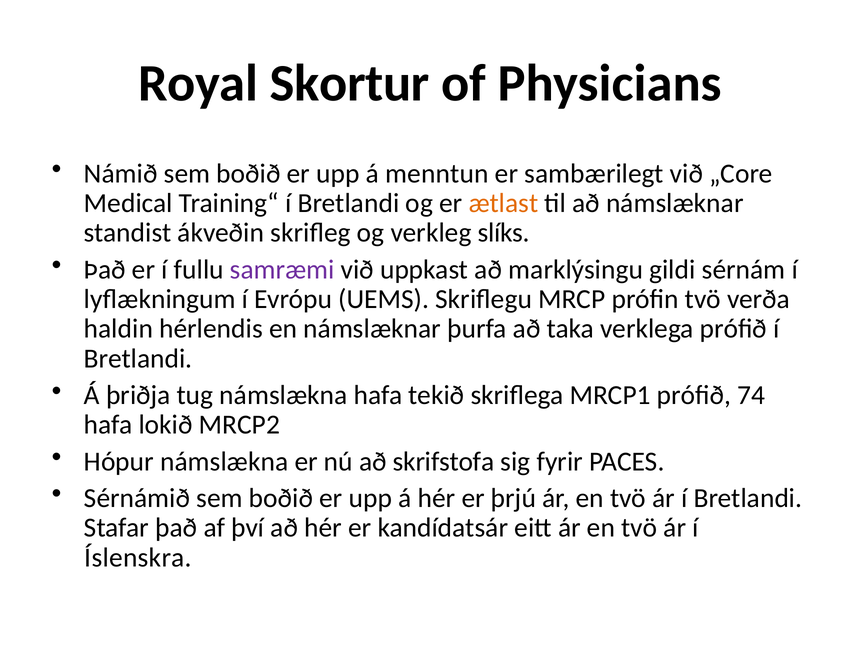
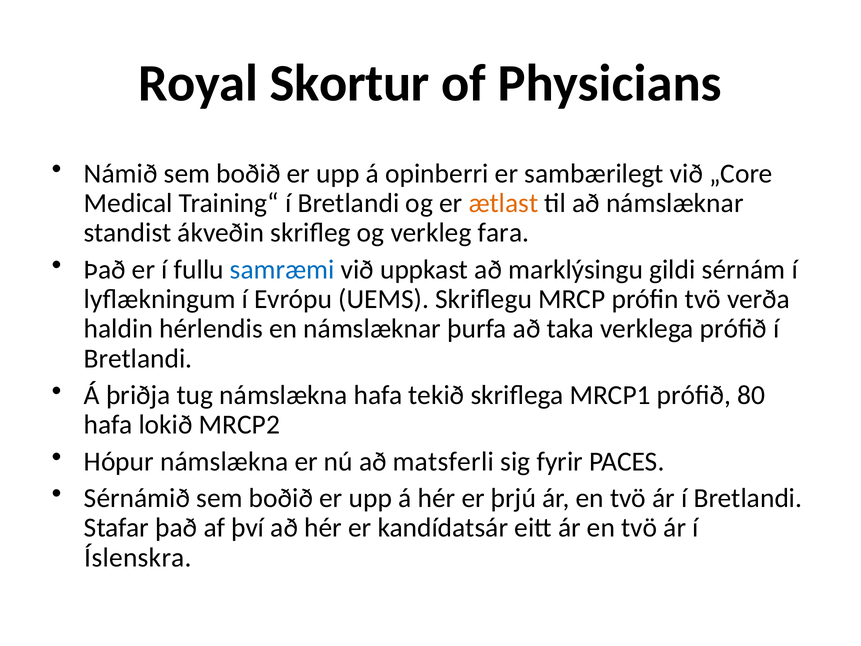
menntun: menntun -> opinberri
slíks: slíks -> fara
samræmi colour: purple -> blue
74: 74 -> 80
skrifstofa: skrifstofa -> matsferli
